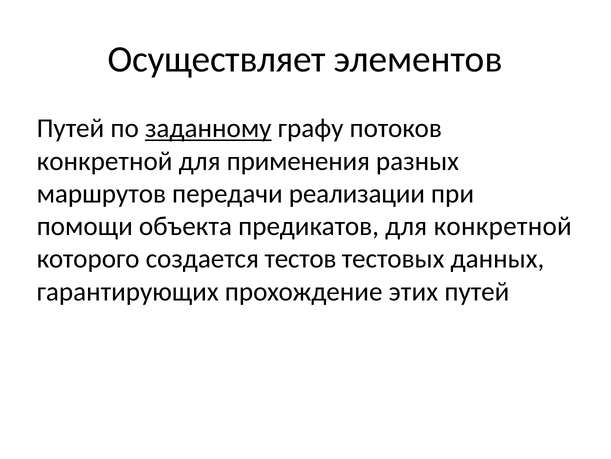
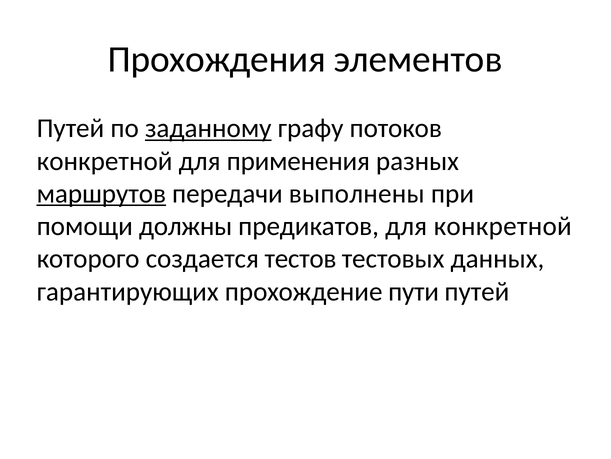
Осуществляет: Осуществляет -> Прохождения
маршрутов underline: none -> present
реализации: реализации -> выполнены
объекта: объекта -> должны
этих: этих -> пути
